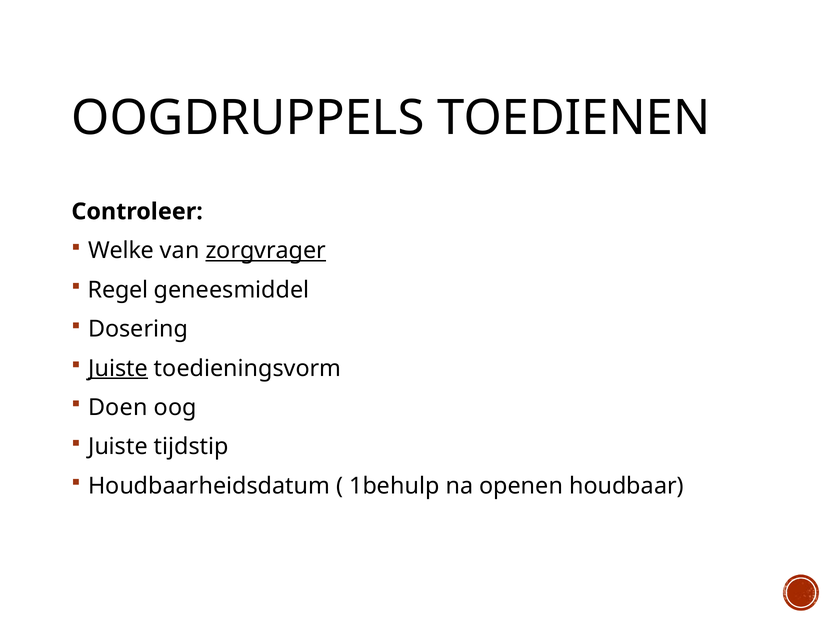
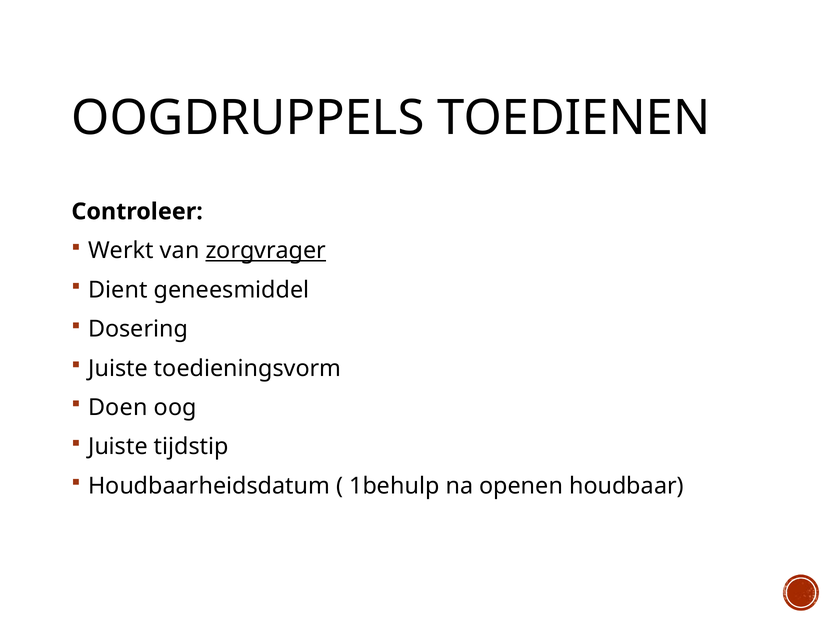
Welke: Welke -> Werkt
Regel: Regel -> Dient
Juiste at (118, 368) underline: present -> none
